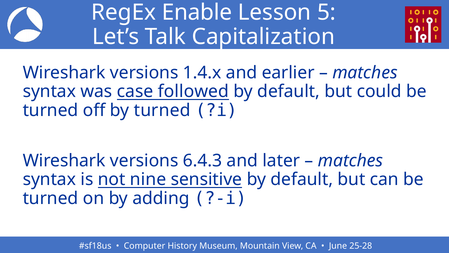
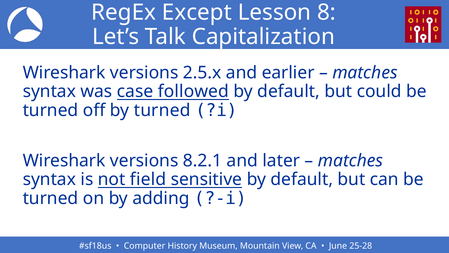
Enable: Enable -> Except
5: 5 -> 8
1.4.x: 1.4.x -> 2.5.x
6.4.3: 6.4.3 -> 8.2.1
nine: nine -> field
